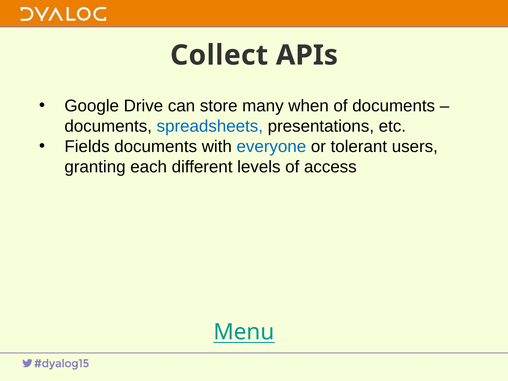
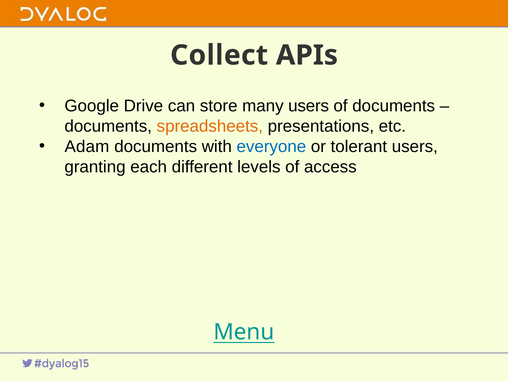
many when: when -> users
spreadsheets colour: blue -> orange
Fields: Fields -> Adam
